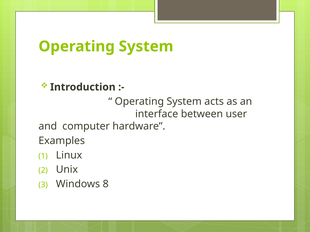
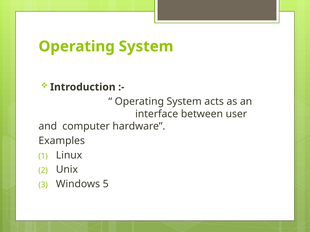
8: 8 -> 5
